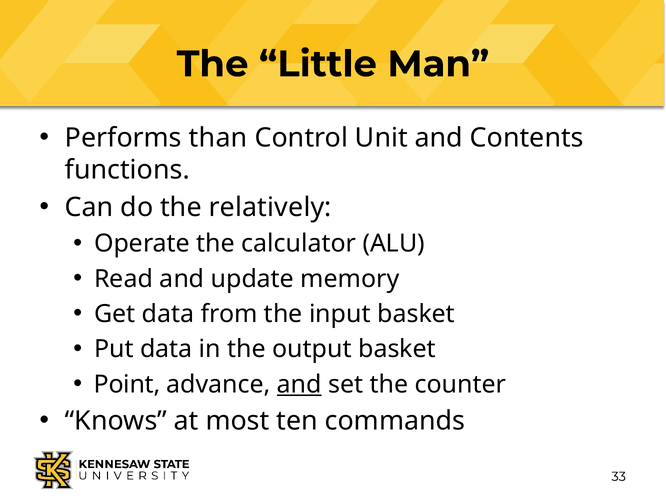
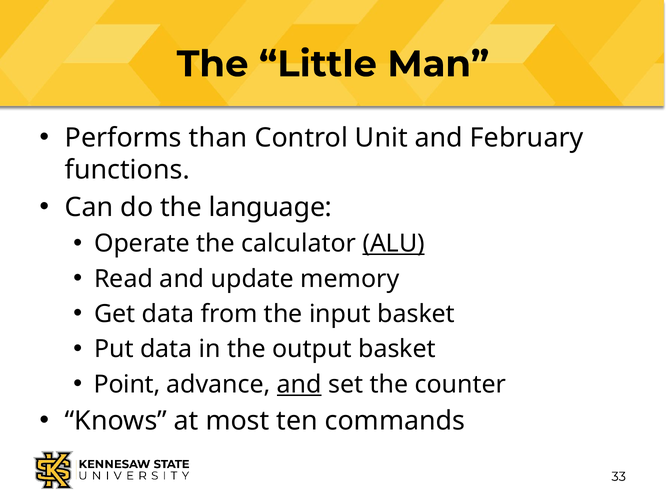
Contents: Contents -> February
relatively: relatively -> language
ALU underline: none -> present
